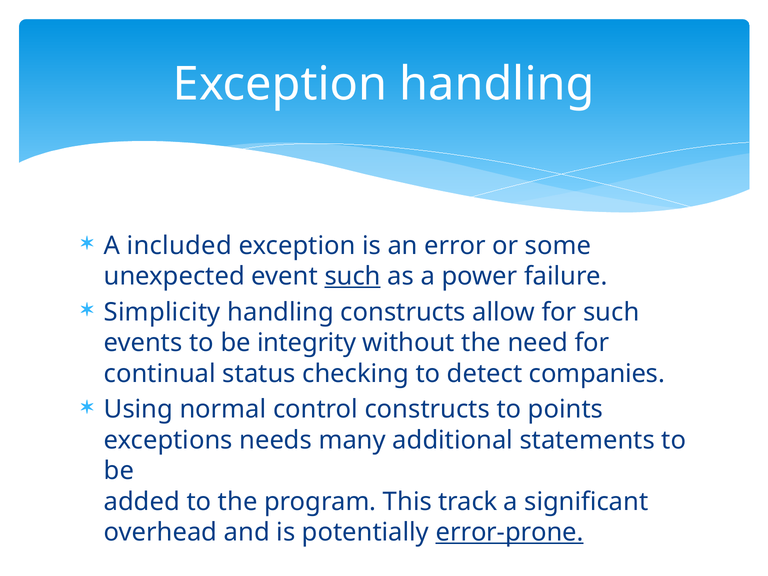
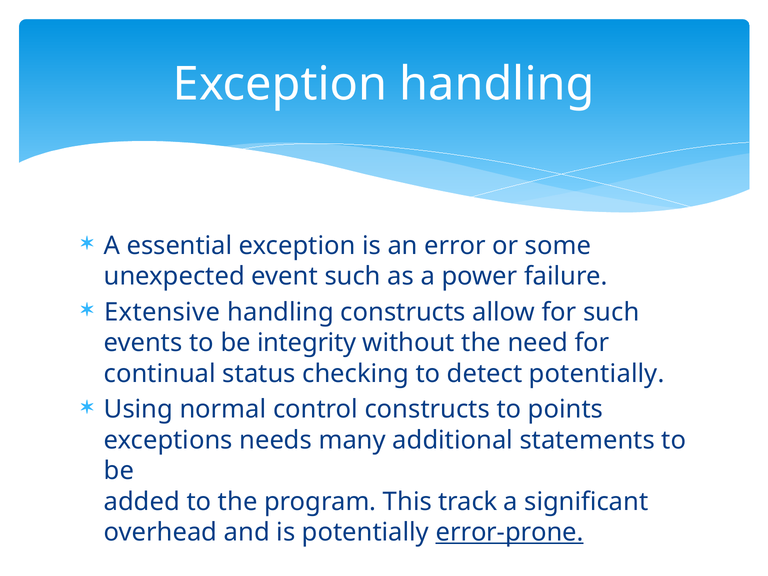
included: included -> essential
such at (353, 276) underline: present -> none
Simplicity: Simplicity -> Extensive
detect companies: companies -> potentially
